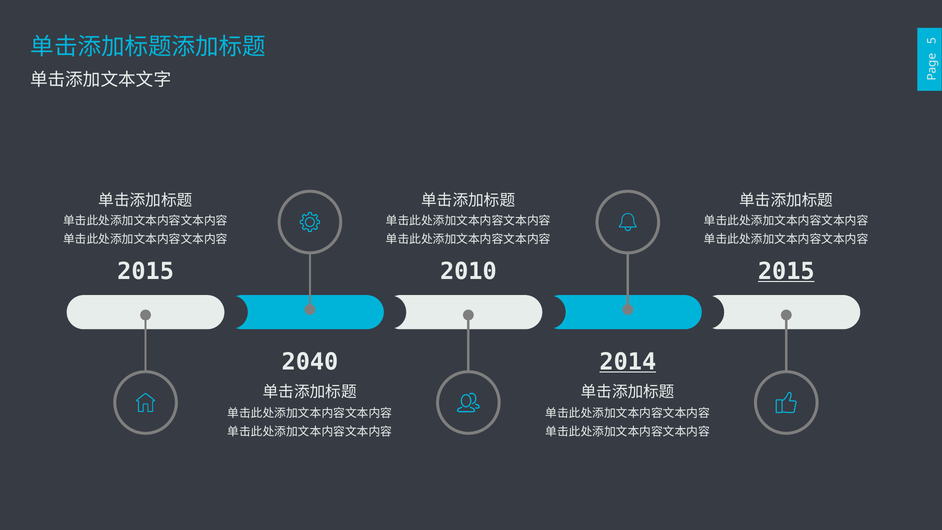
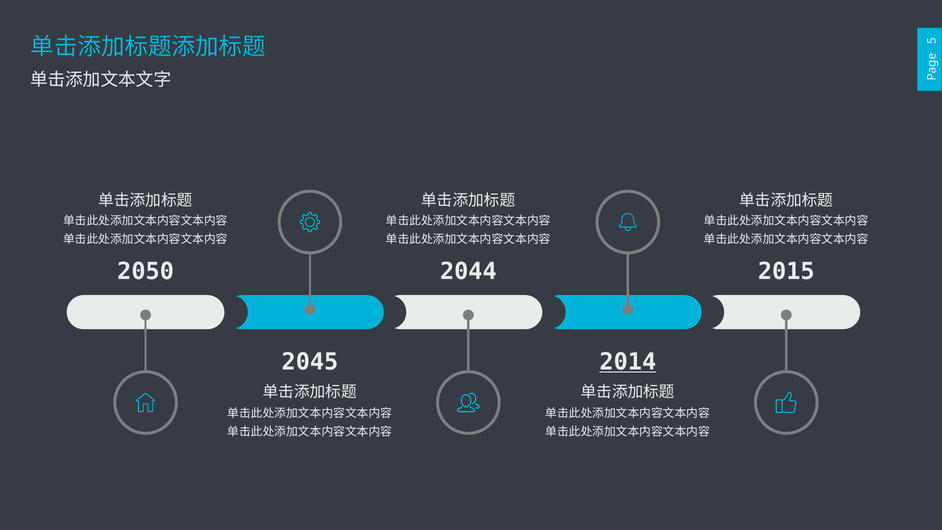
2015 at (146, 271): 2015 -> 2050
2010: 2010 -> 2044
2015 at (786, 271) underline: present -> none
2040: 2040 -> 2045
